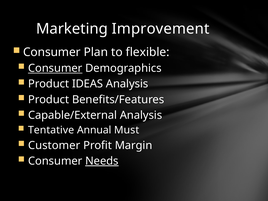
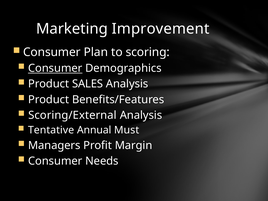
flexible: flexible -> scoring
IDEAS: IDEAS -> SALES
Capable/External: Capable/External -> Scoring/External
Customer: Customer -> Managers
Needs underline: present -> none
